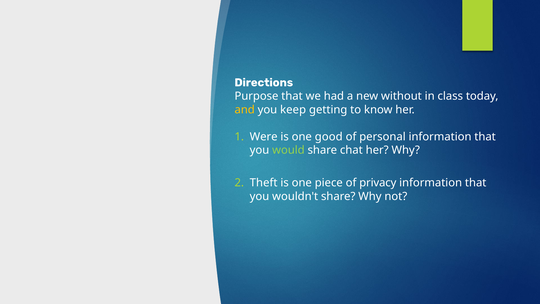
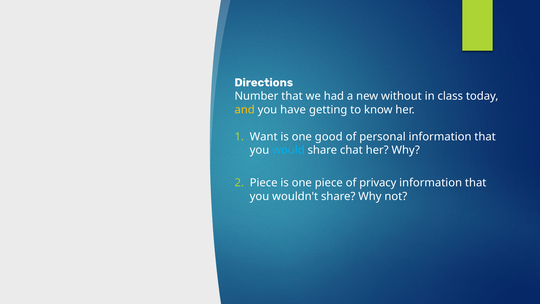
Purpose: Purpose -> Number
keep: keep -> have
Were: Were -> Want
would colour: light green -> light blue
Theft at (264, 183): Theft -> Piece
